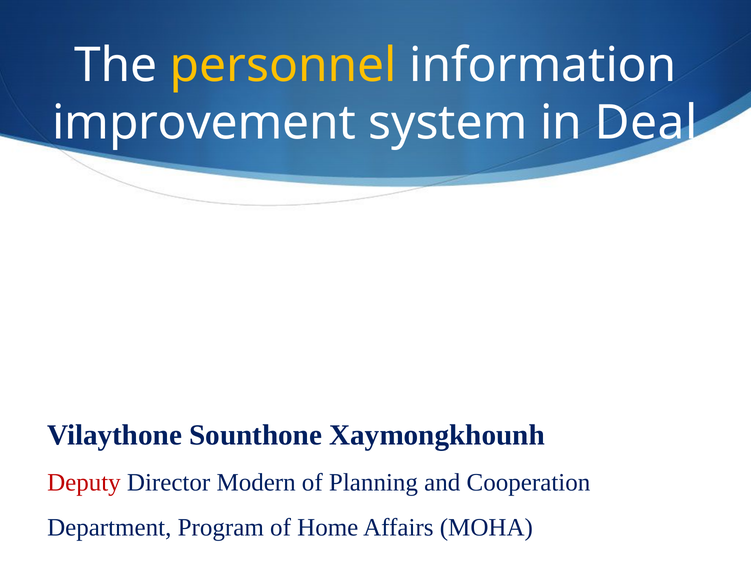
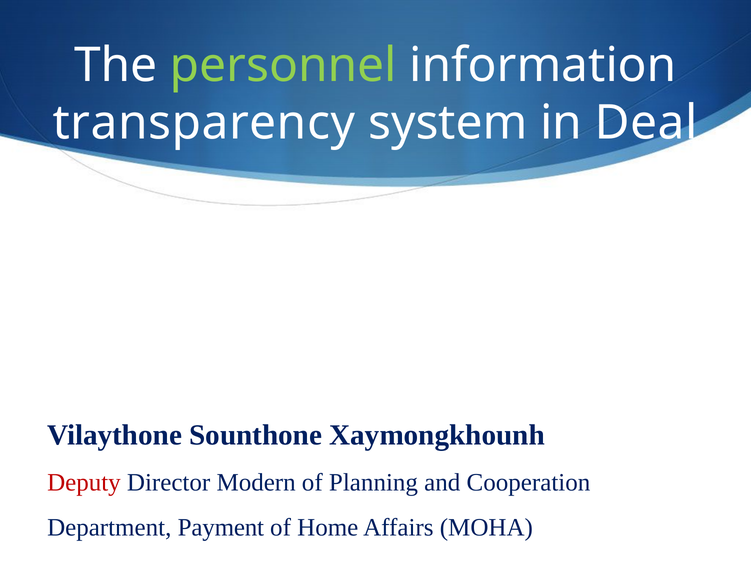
personnel colour: yellow -> light green
improvement: improvement -> transparency
Program: Program -> Payment
